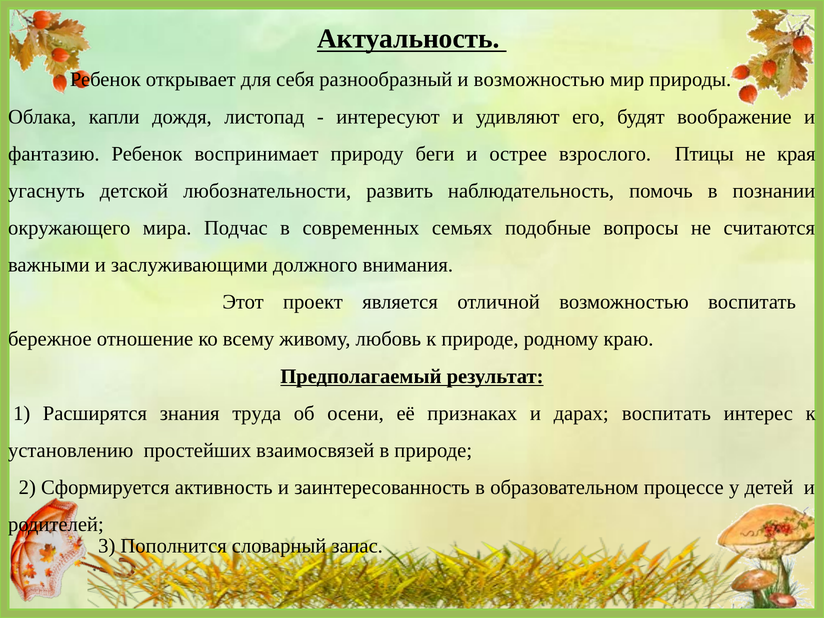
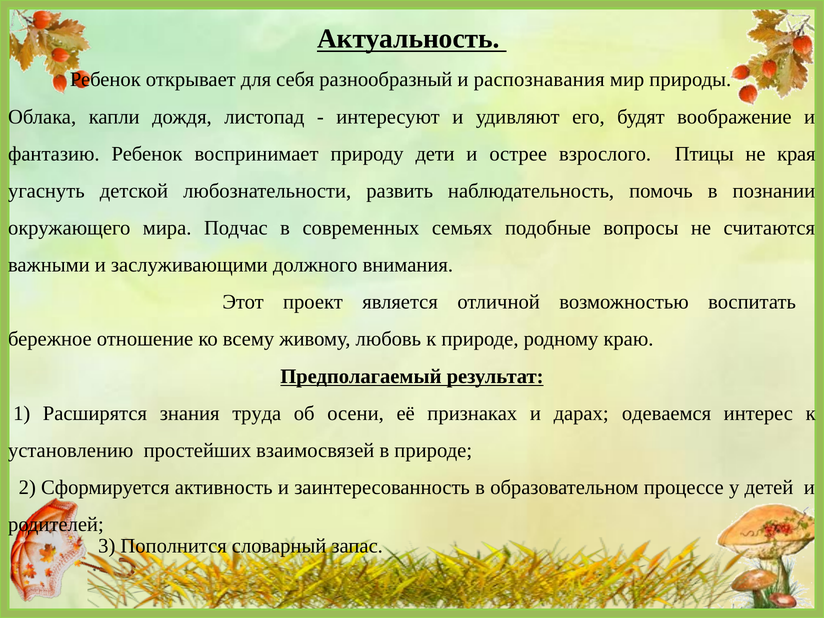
и возможностью: возможностью -> распознавания
беги: беги -> дети
дарах воспитать: воспитать -> одеваемся
